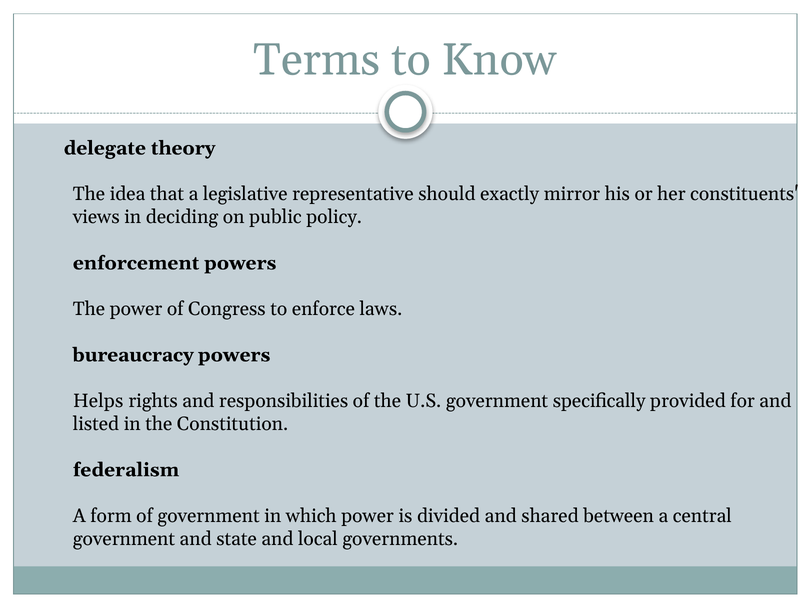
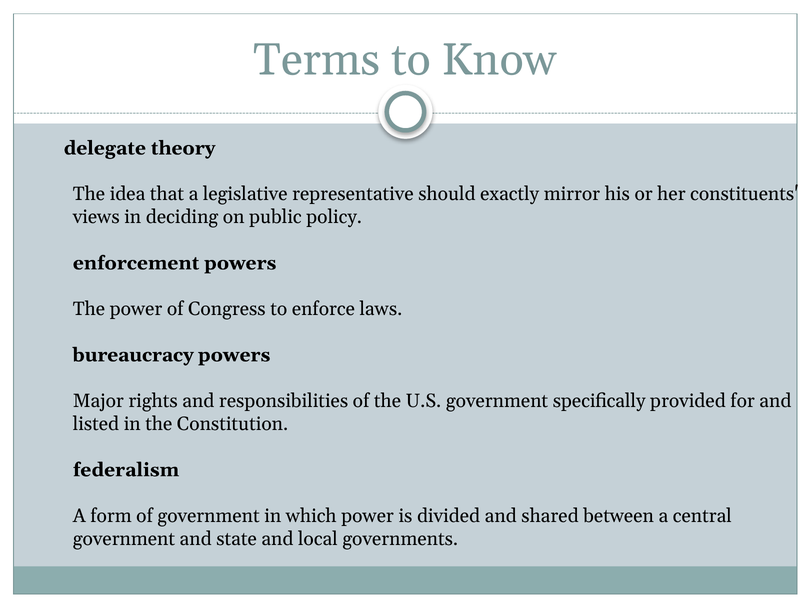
Helps: Helps -> Major
